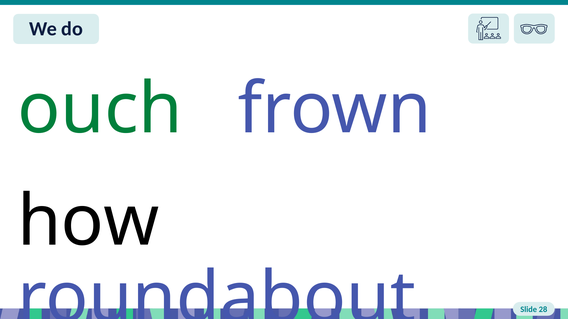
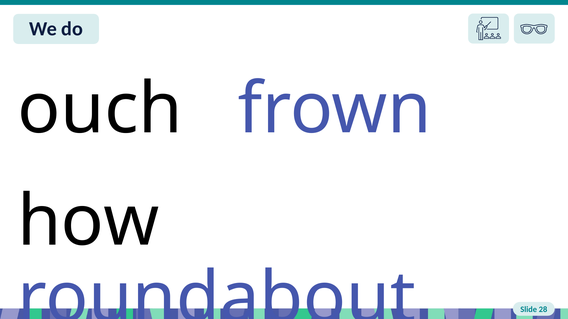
ouch colour: green -> black
